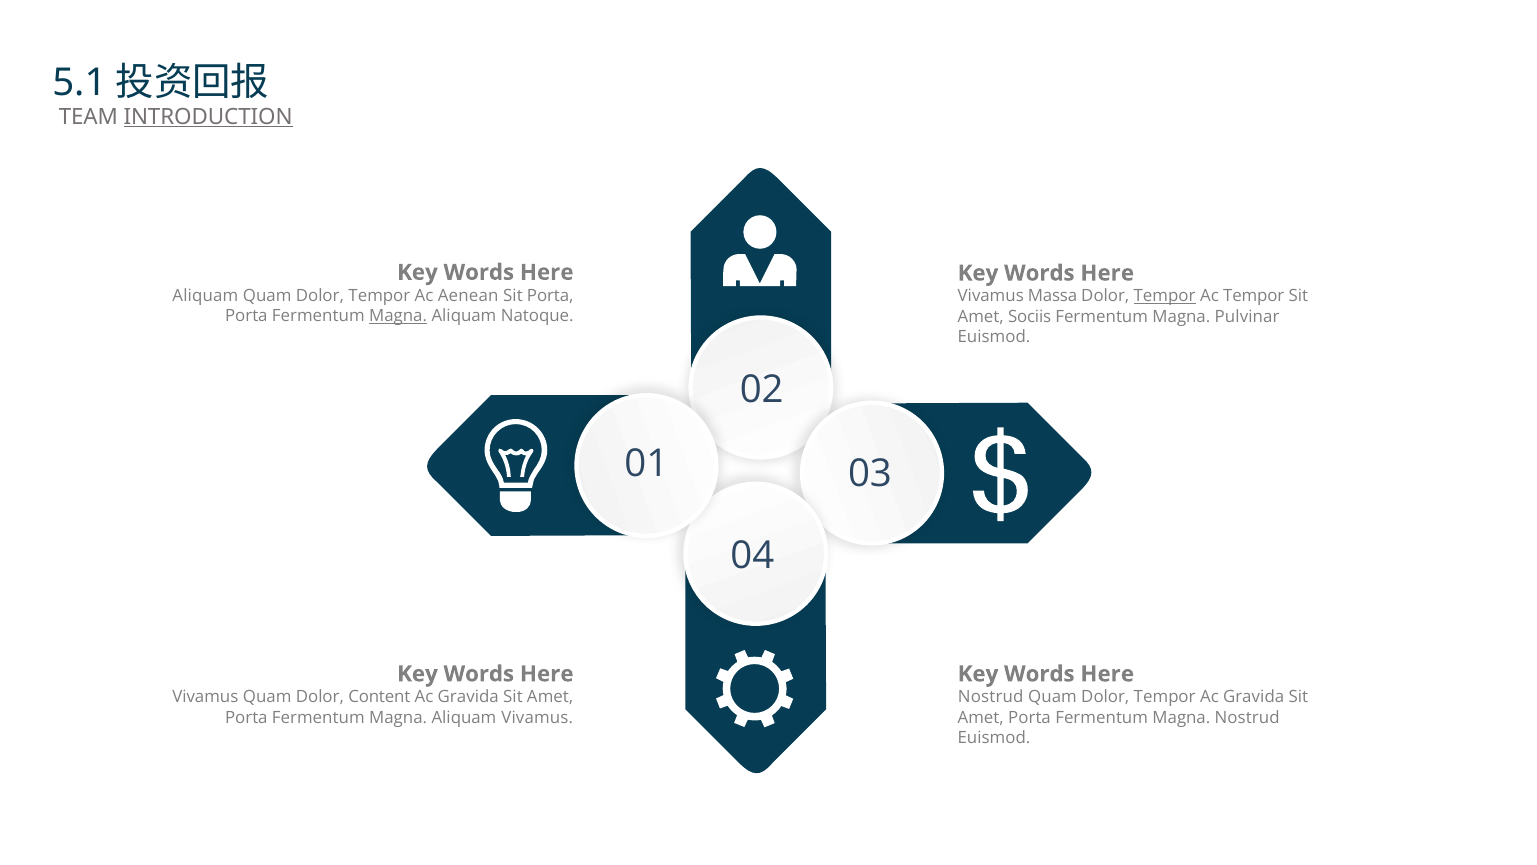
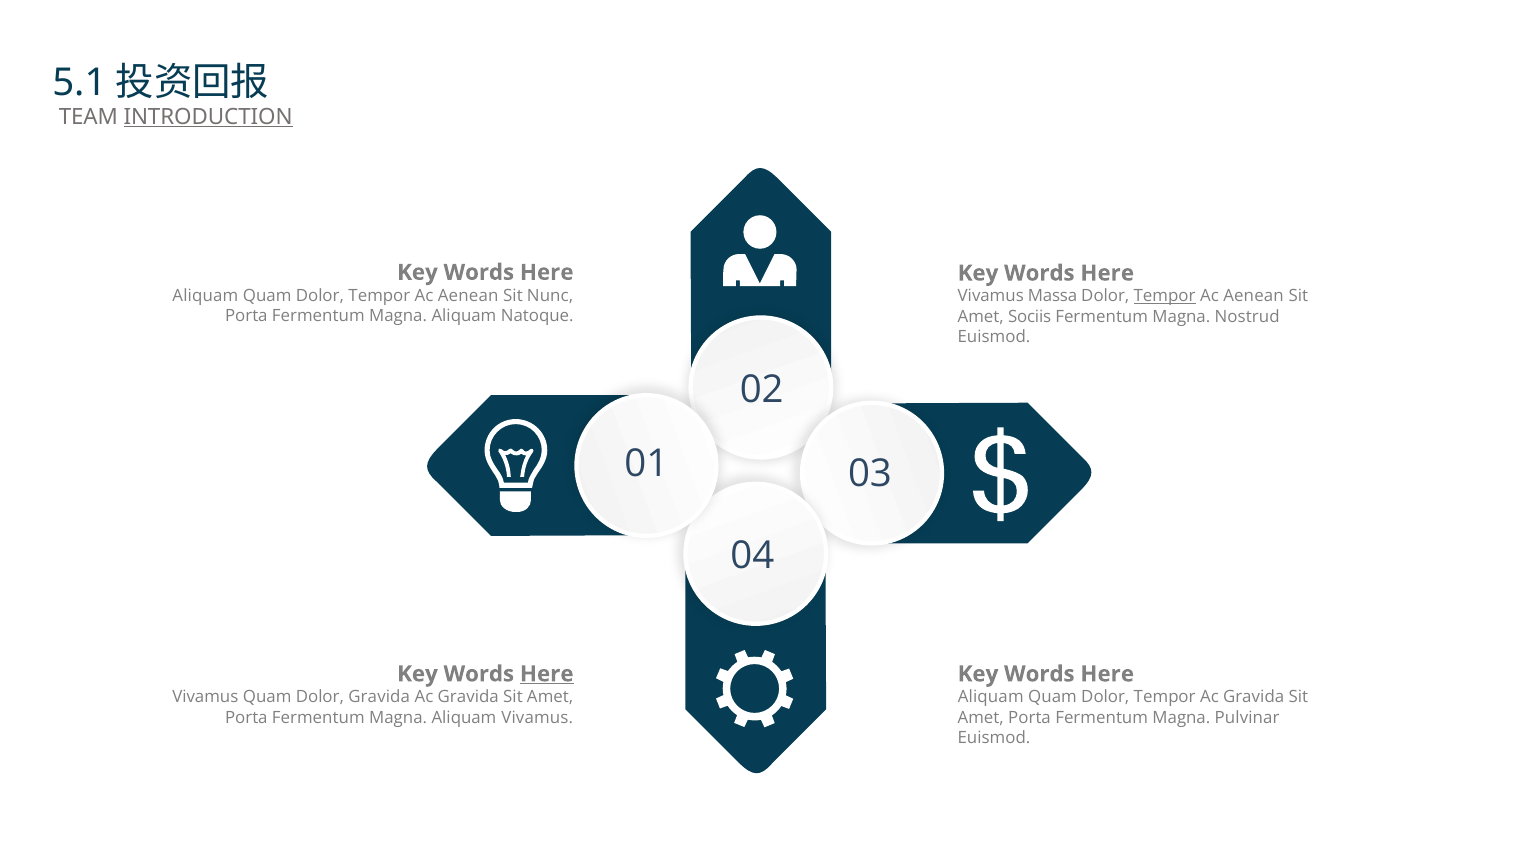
Sit Porta: Porta -> Nunc
Tempor at (1254, 296): Tempor -> Aenean
Magna at (398, 316) underline: present -> none
Pulvinar: Pulvinar -> Nostrud
Here at (547, 674) underline: none -> present
Dolor Content: Content -> Gravida
Nostrud at (991, 697): Nostrud -> Aliquam
Magna Nostrud: Nostrud -> Pulvinar
